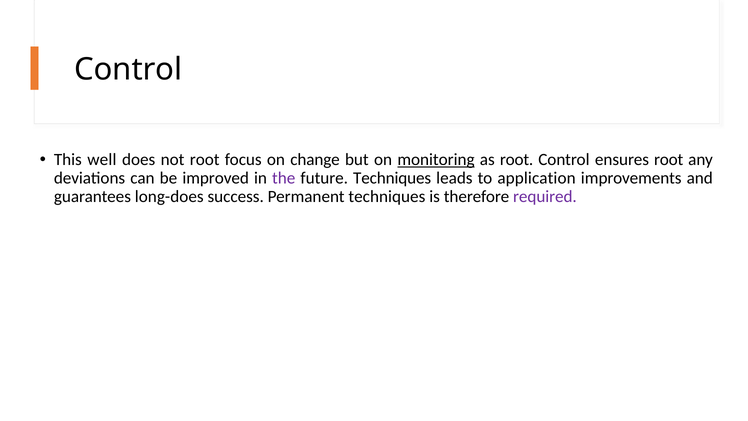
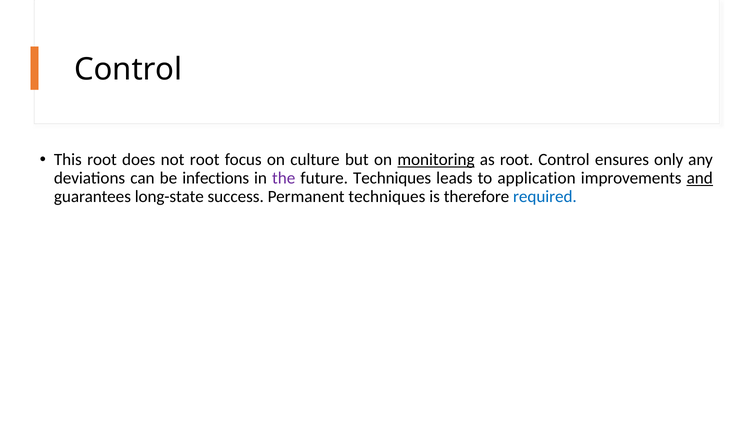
This well: well -> root
change: change -> culture
ensures root: root -> only
improved: improved -> infections
and underline: none -> present
long-does: long-does -> long-state
required colour: purple -> blue
